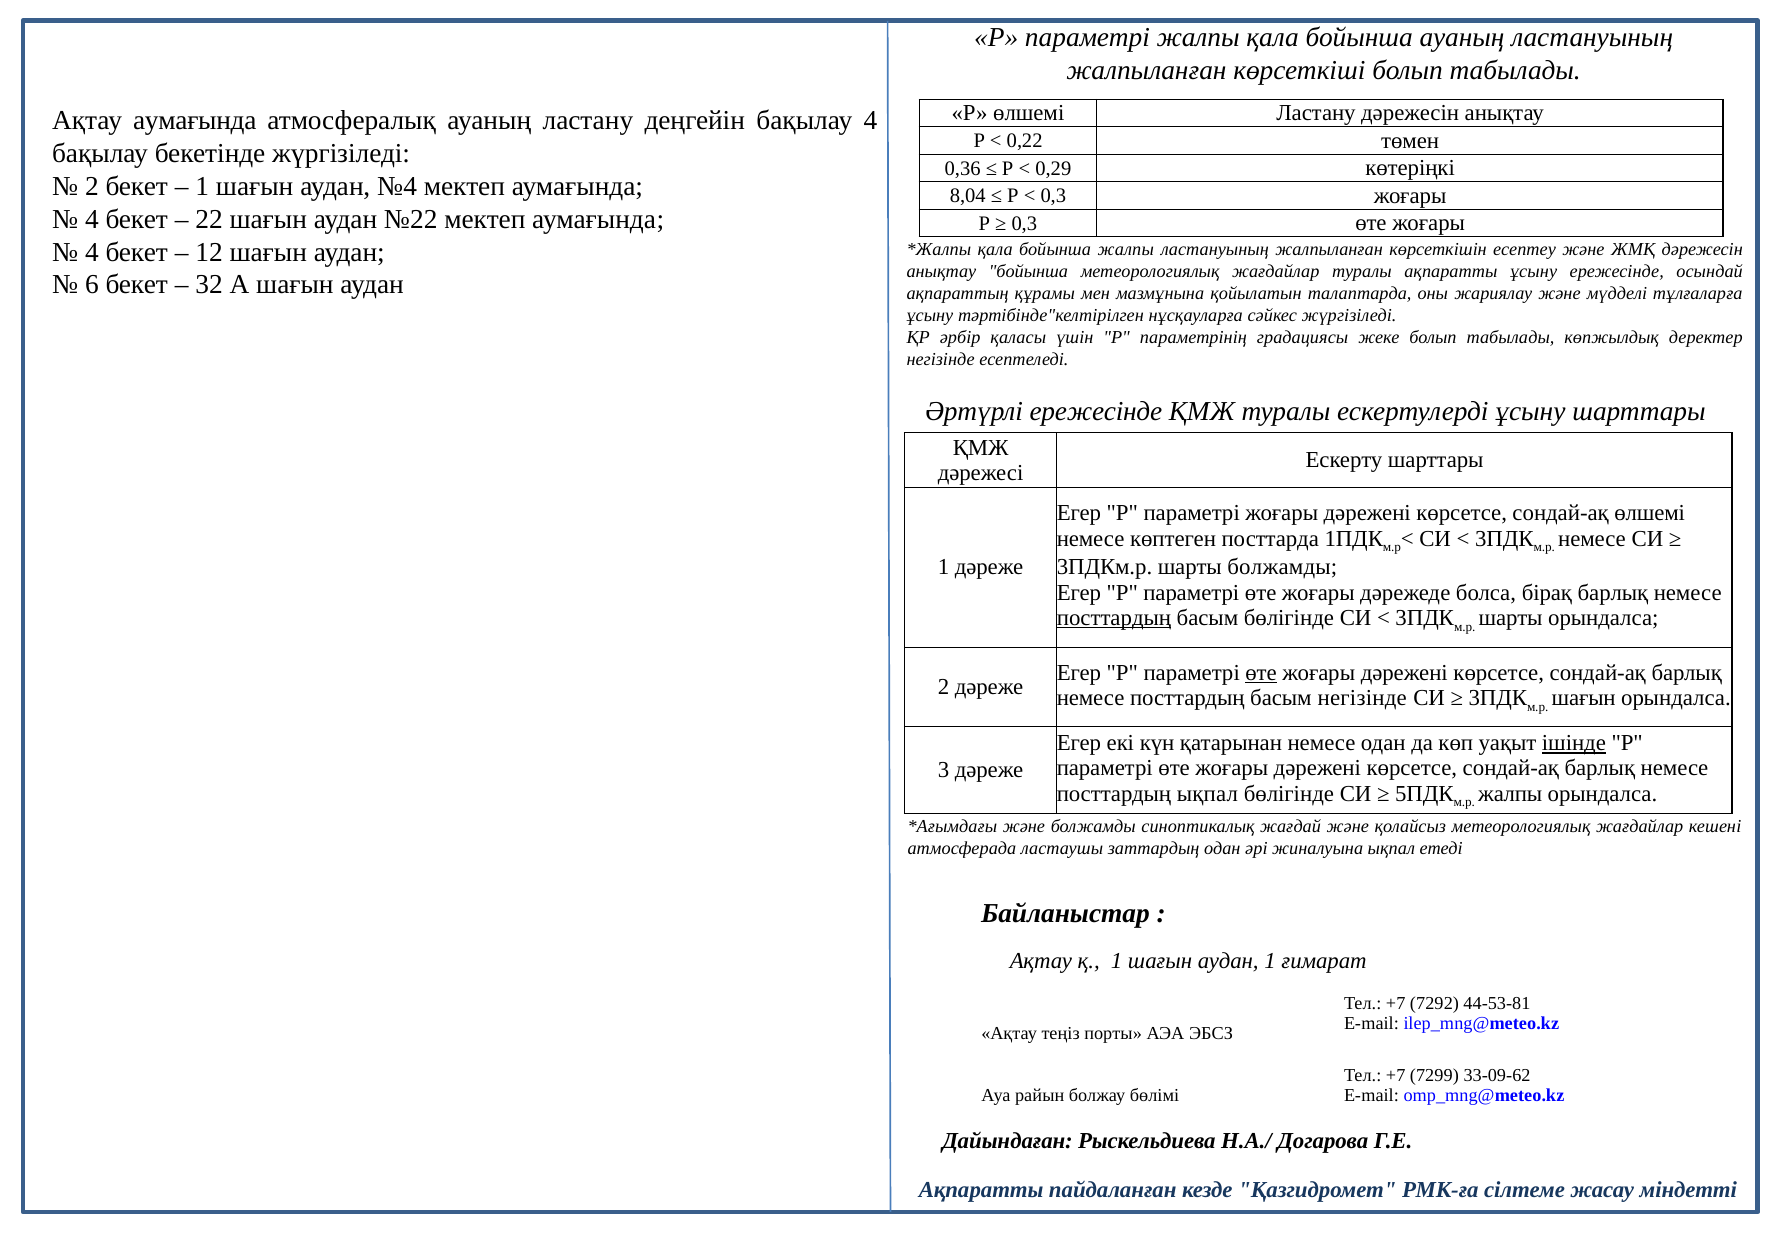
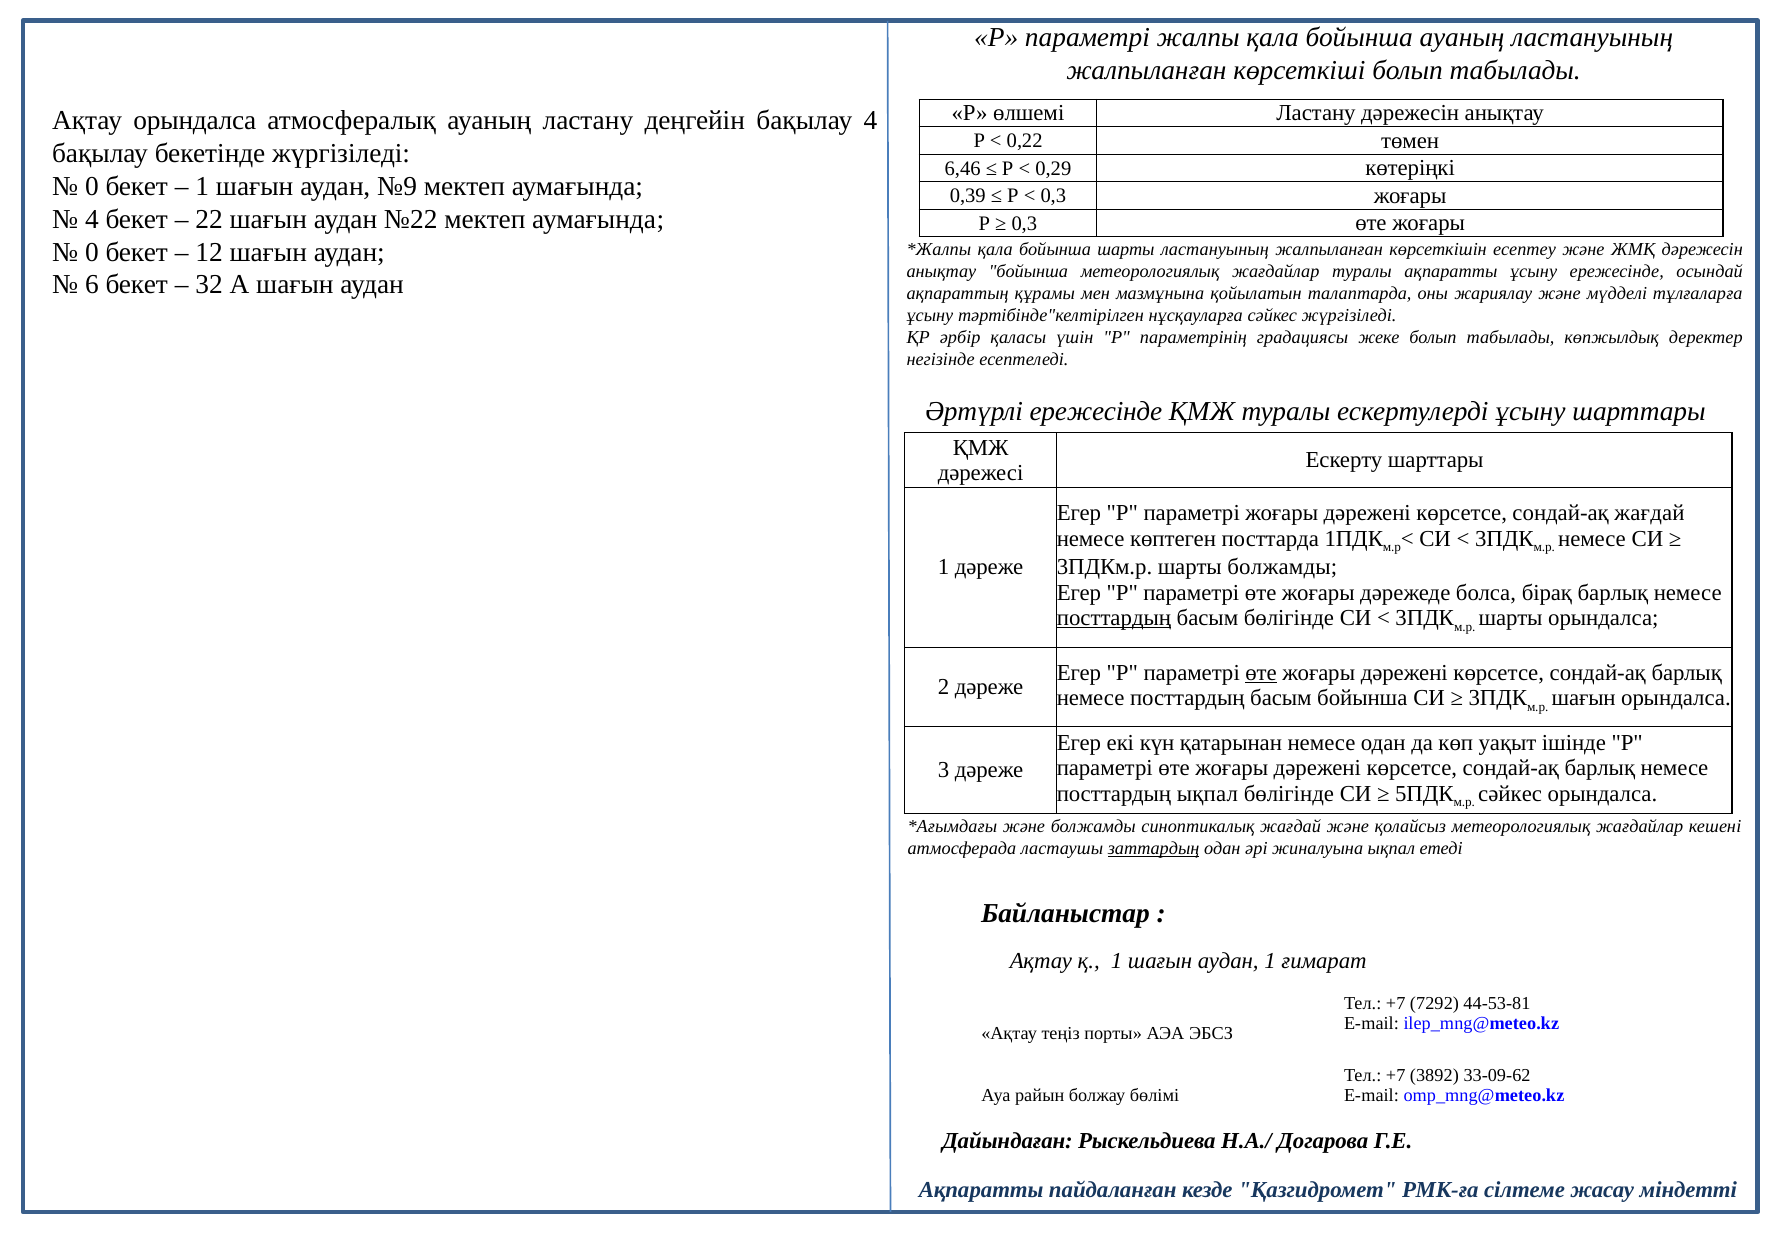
Ақтау аумағында: аумағында -> орындалса
0,36: 0,36 -> 6,46
2 at (92, 186): 2 -> 0
№4: №4 -> №9
8,04: 8,04 -> 0,39
4 at (92, 252): 4 -> 0
бойынша жалпы: жалпы -> шарты
сондай-ақ өлшемі: өлшемі -> жағдай
басым негізінде: негізінде -> бойынша
ішінде underline: present -> none
жалпы at (1510, 793): жалпы -> сәйкес
заттардың underline: none -> present
7299: 7299 -> 3892
